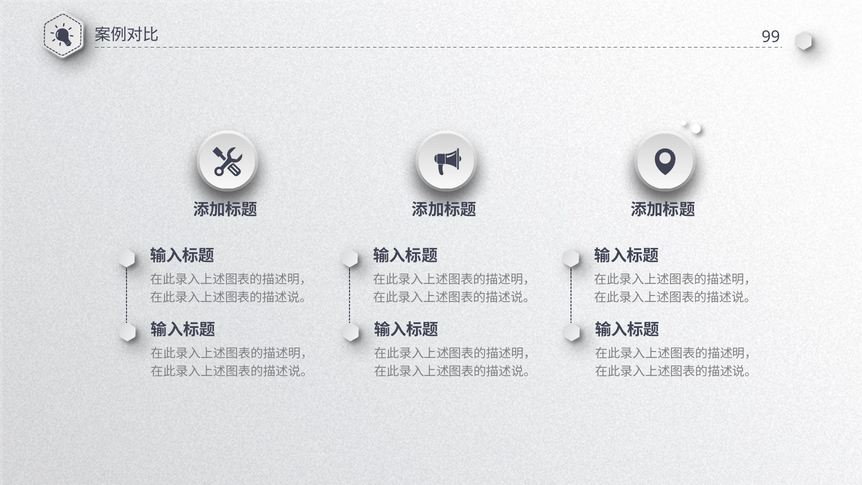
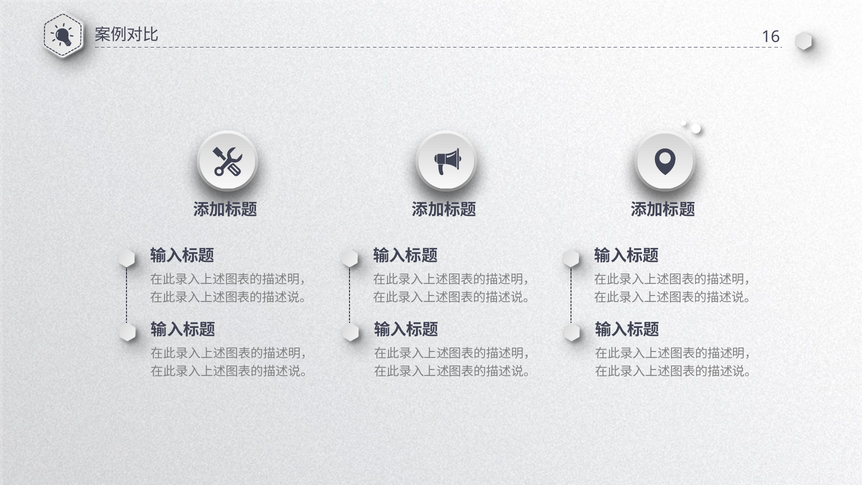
99: 99 -> 16
